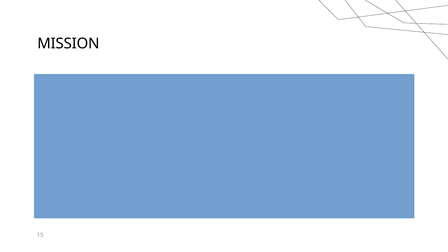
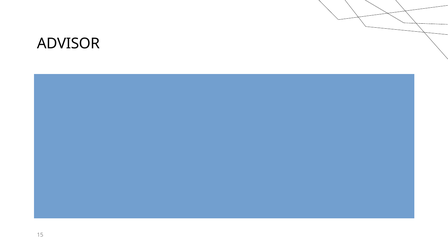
MISSION: MISSION -> ADVISOR
